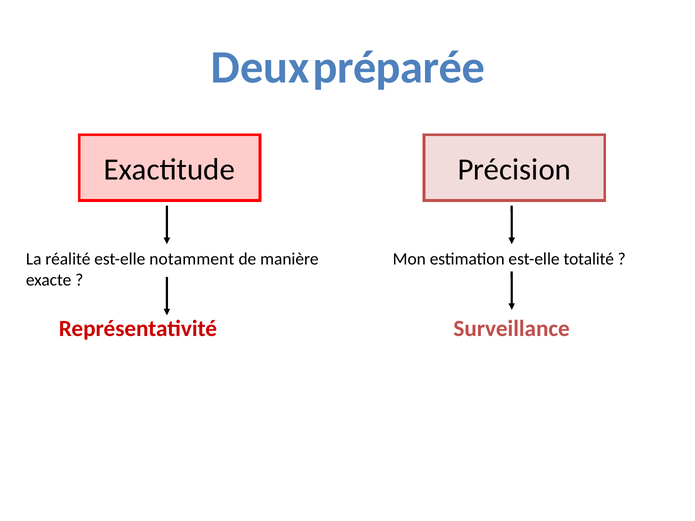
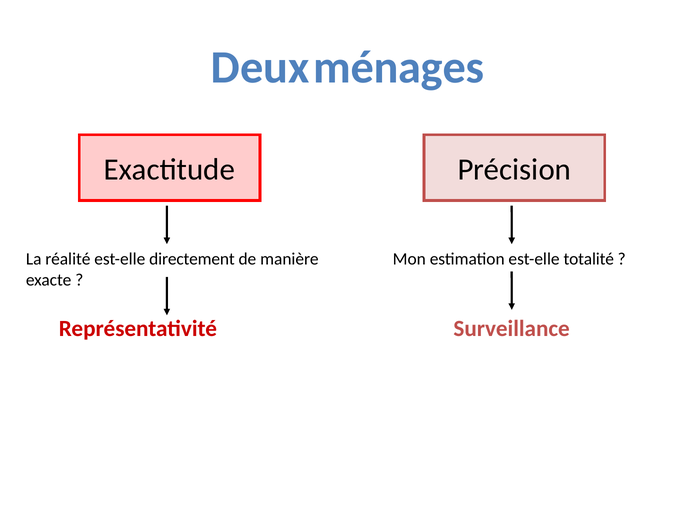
préparée: préparée -> ménages
notamment: notamment -> directement
